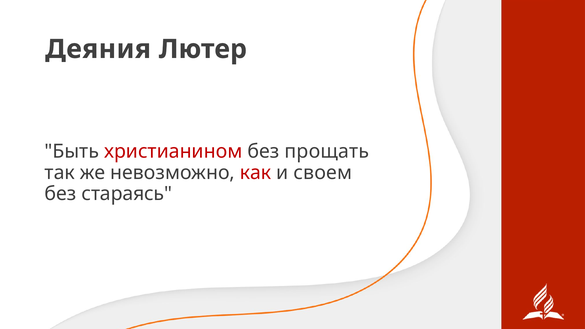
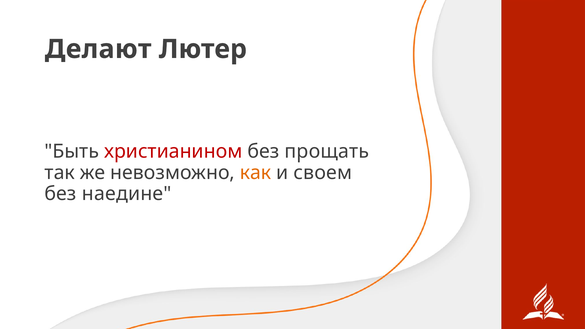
Деяния: Деяния -> Делают
как colour: red -> orange
стараясь: стараясь -> наедине
